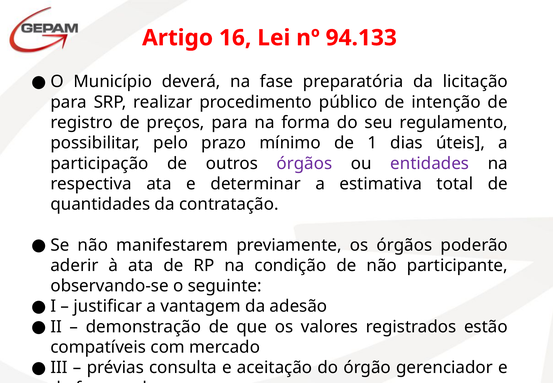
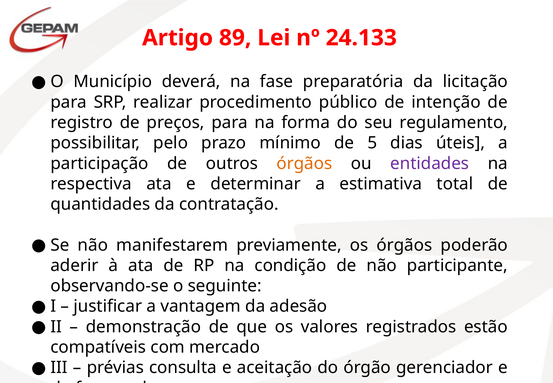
16: 16 -> 89
94.133: 94.133 -> 24.133
1: 1 -> 5
órgãos at (304, 163) colour: purple -> orange
